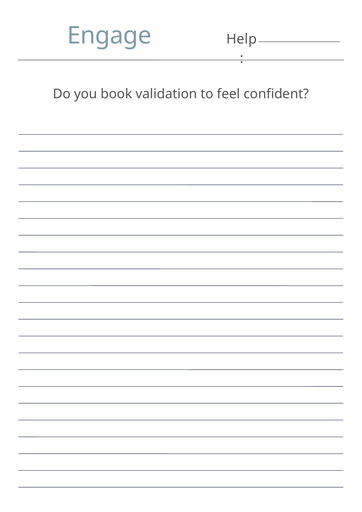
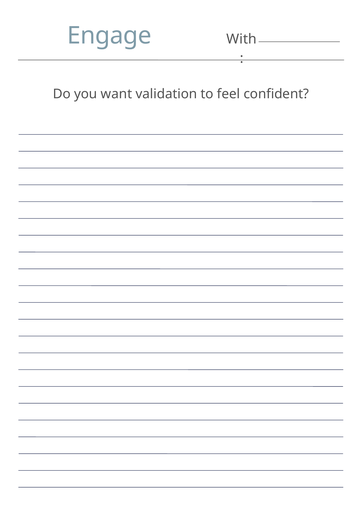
Help: Help -> With
book: book -> want
